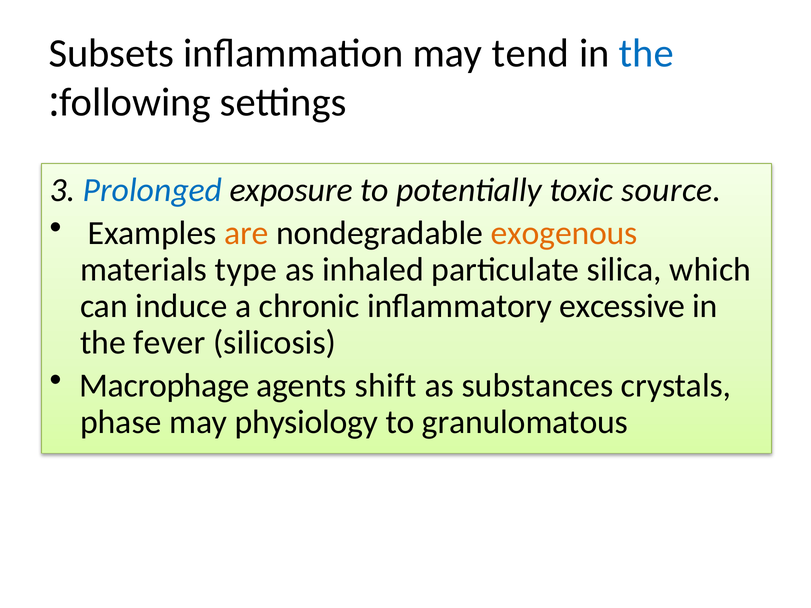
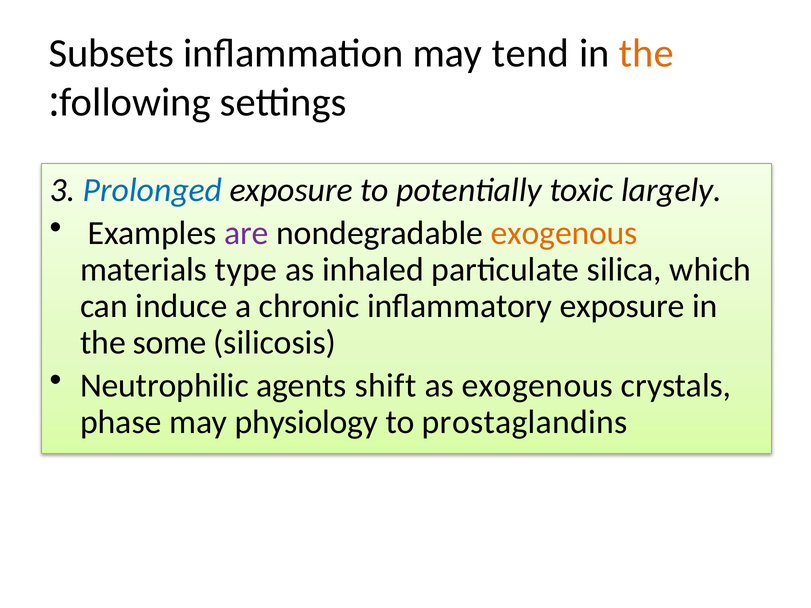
the at (646, 54) colour: blue -> orange
source: source -> largely
are colour: orange -> purple
inflammatory excessive: excessive -> exposure
fever: fever -> some
Macrophage: Macrophage -> Neutrophilic
as substances: substances -> exogenous
granulomatous: granulomatous -> prostaglandins
